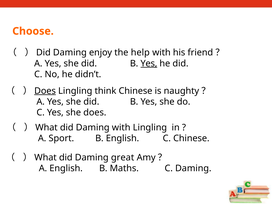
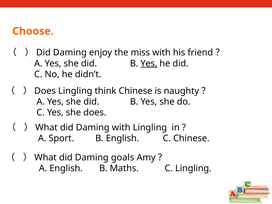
help: help -> miss
Does at (45, 91) underline: present -> none
great: great -> goals
C Daming: Daming -> Lingling
